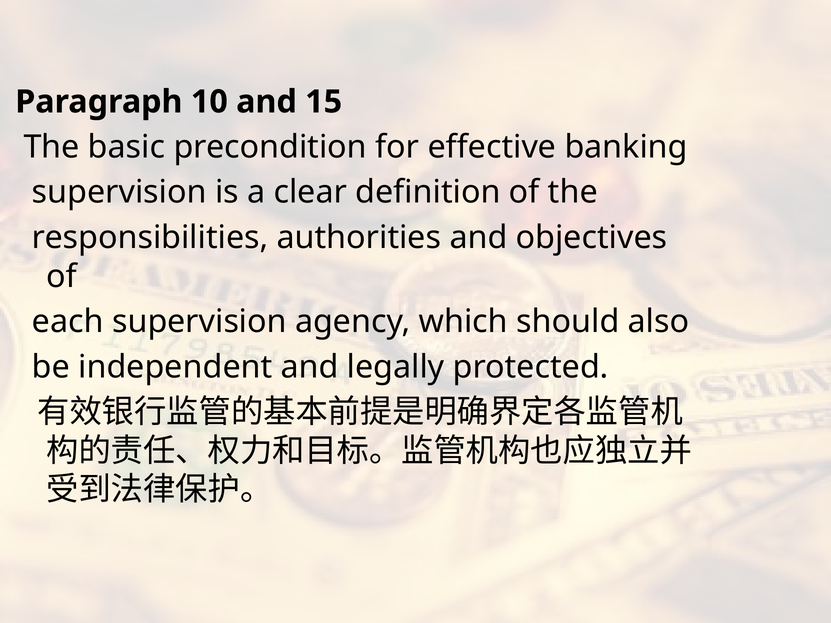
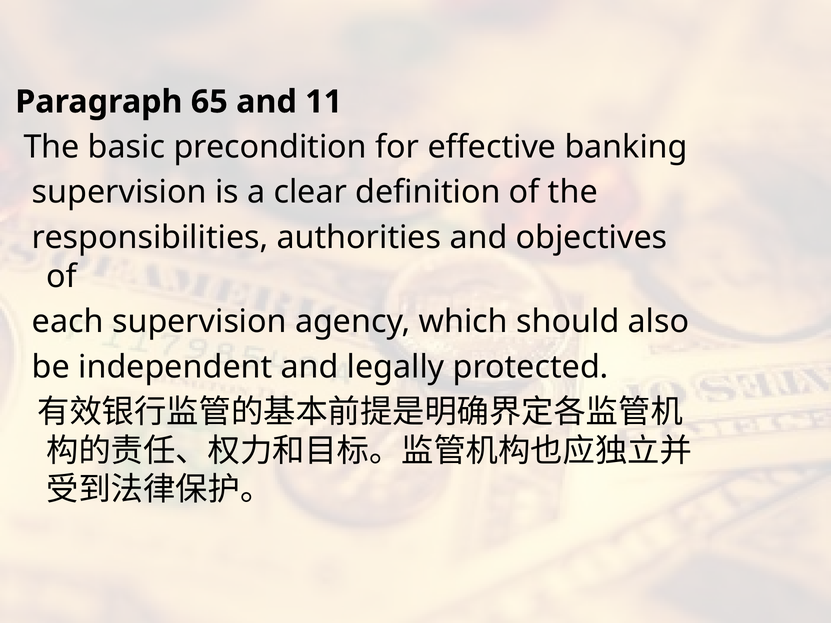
10: 10 -> 65
15: 15 -> 11
